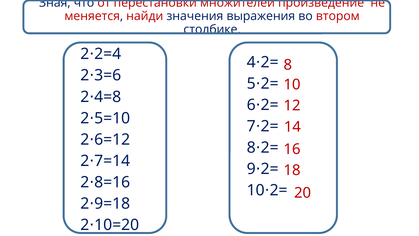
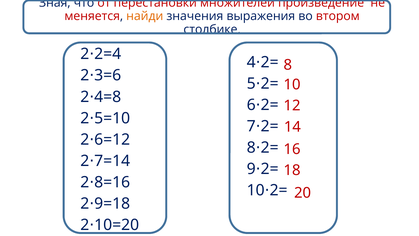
найди colour: red -> orange
